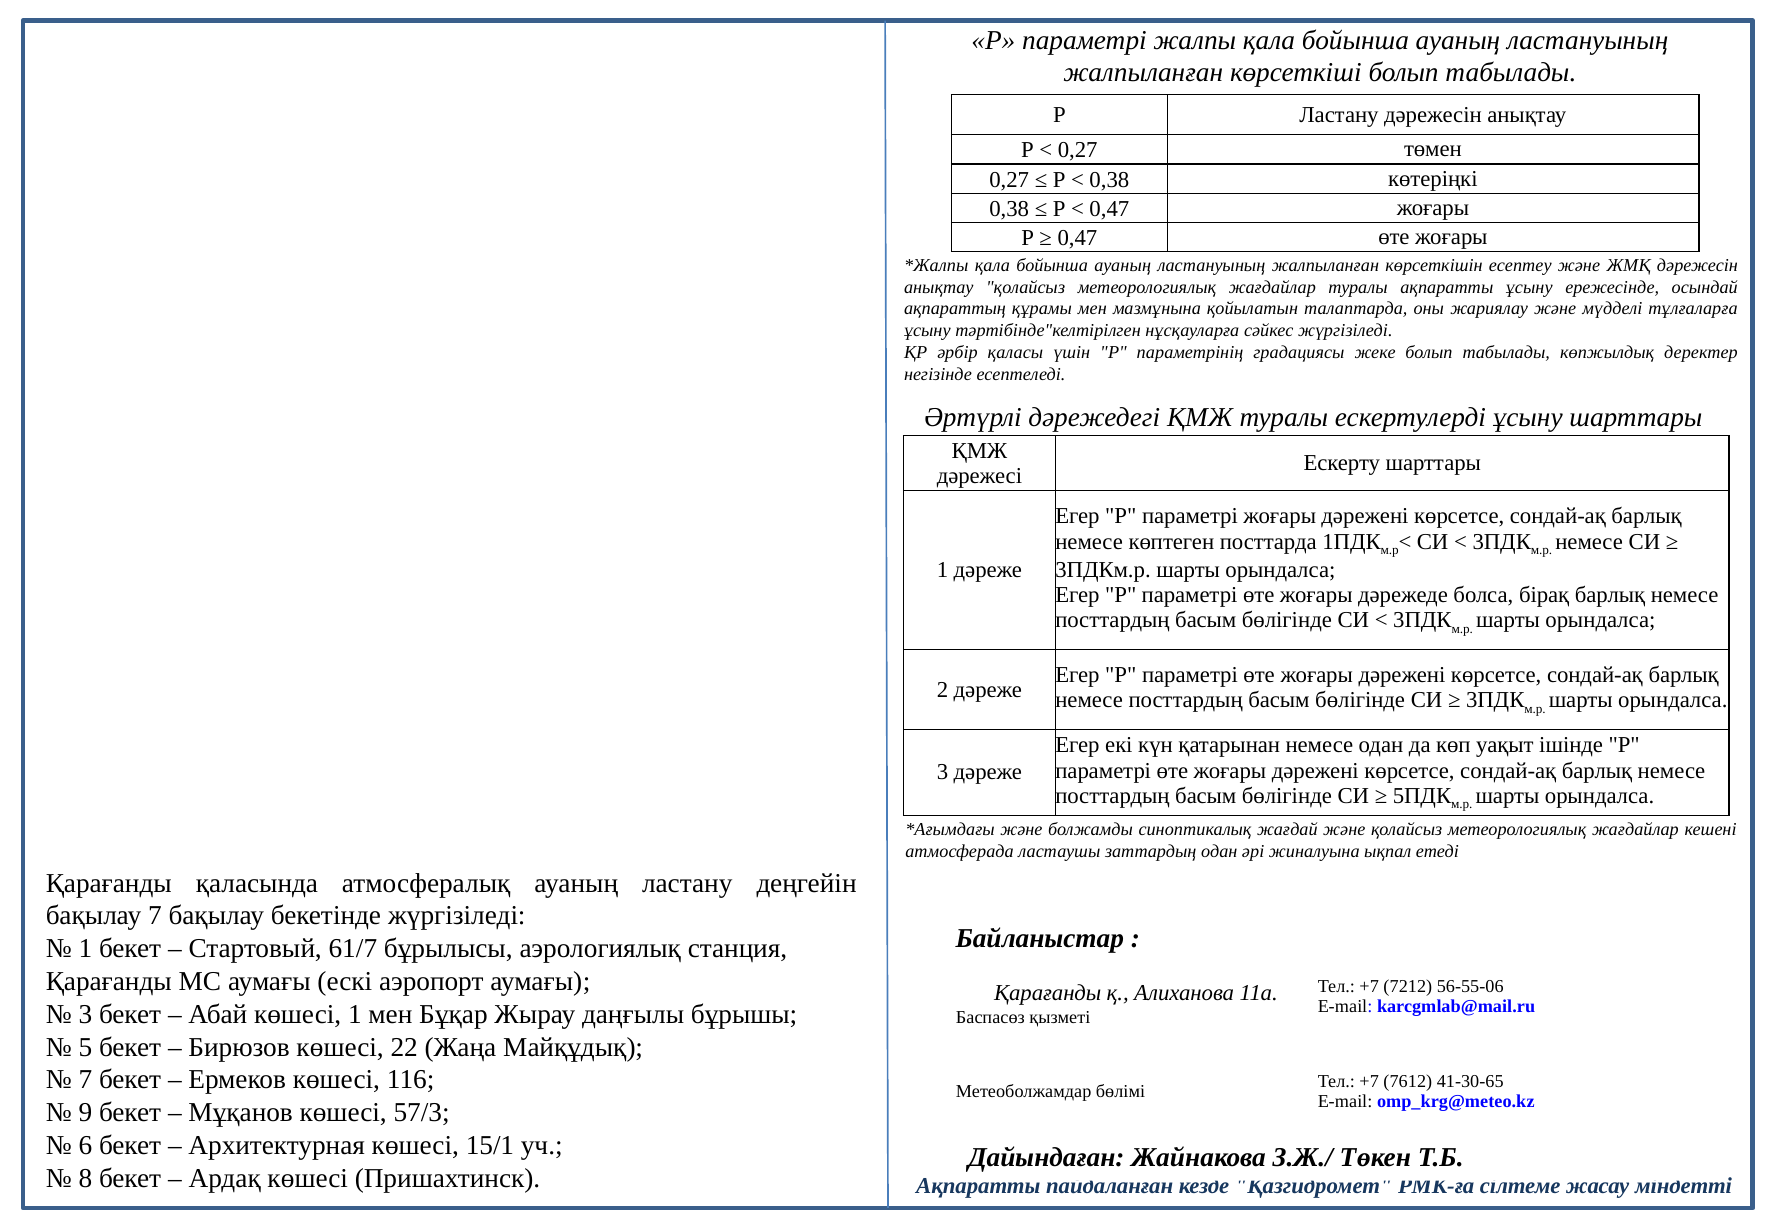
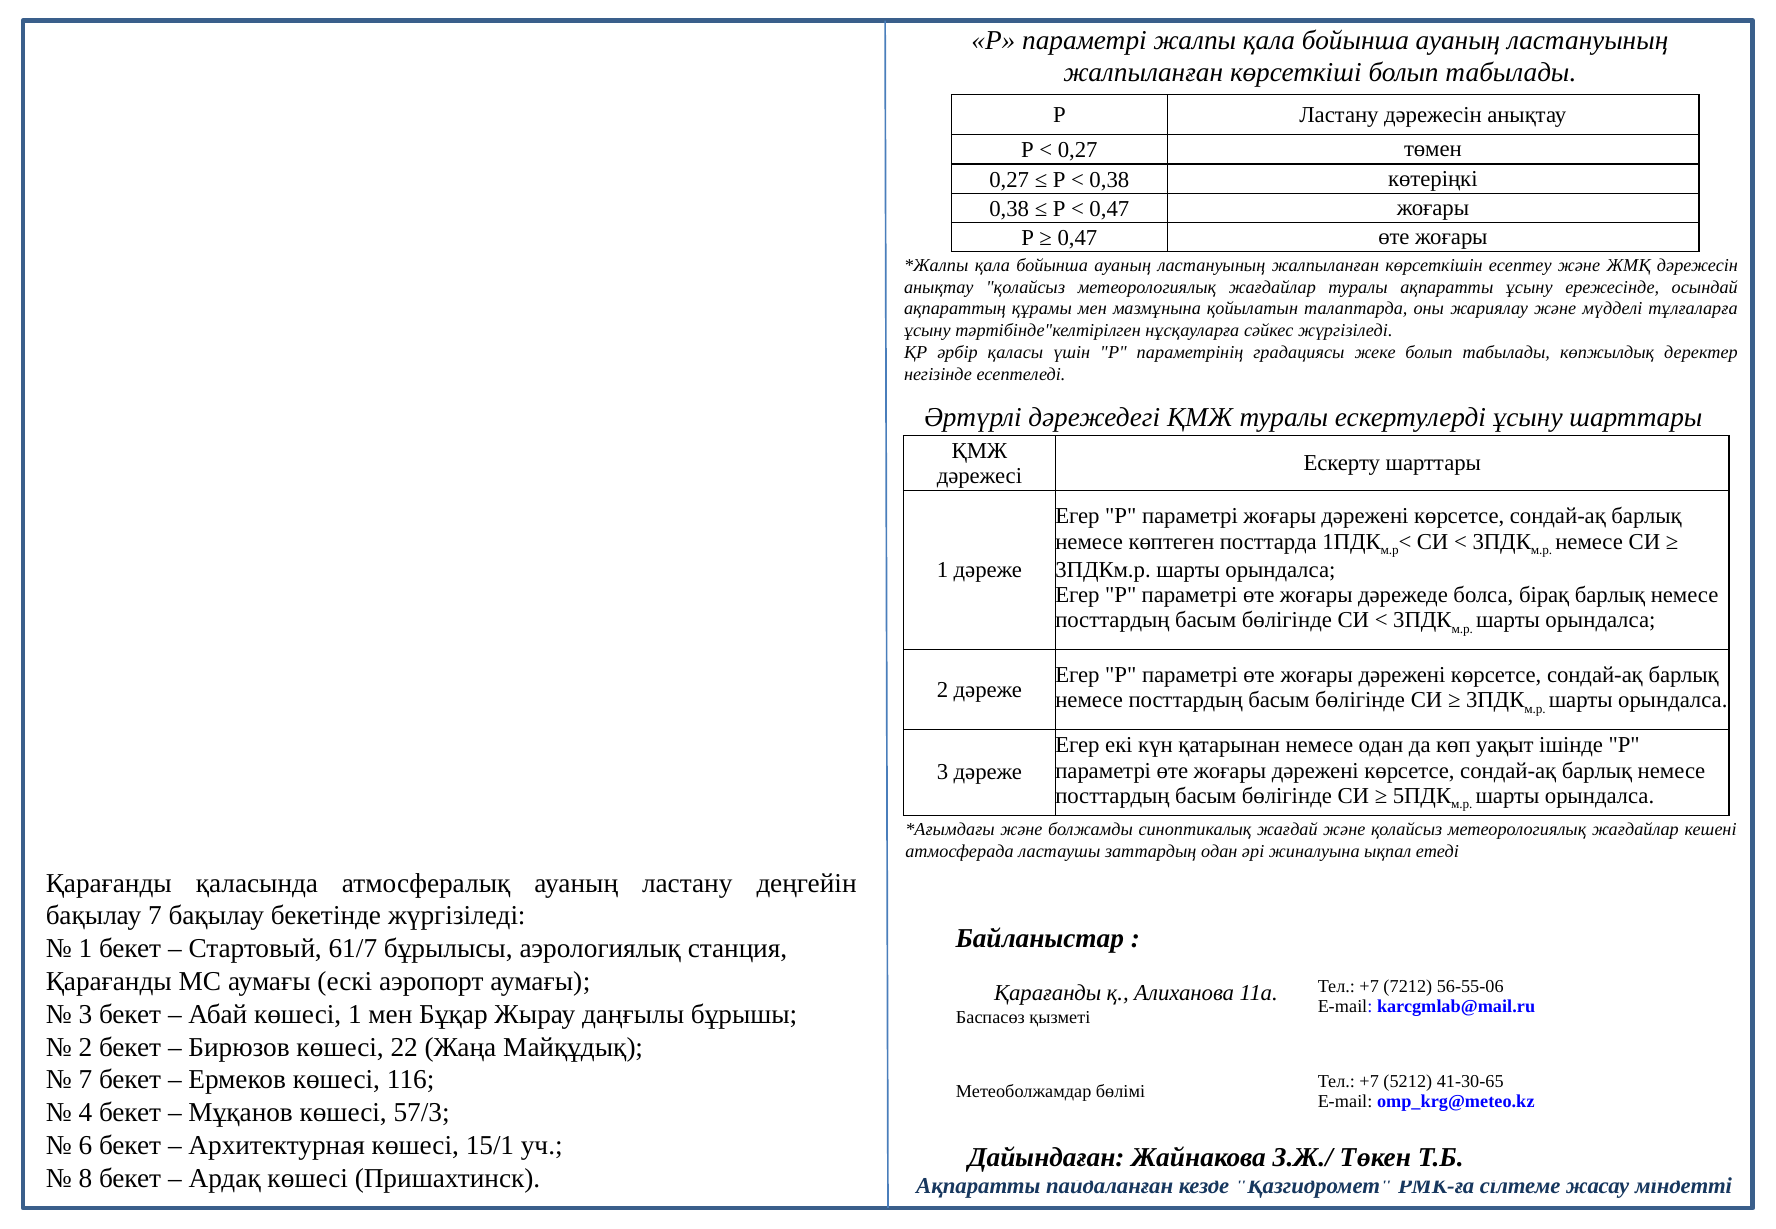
5 at (85, 1047): 5 -> 2
7612: 7612 -> 5212
9: 9 -> 4
